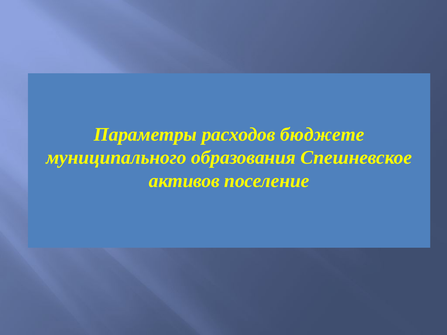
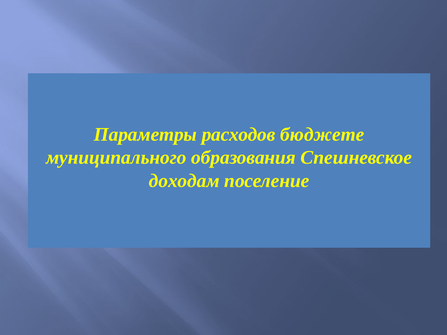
активов: активов -> доходам
